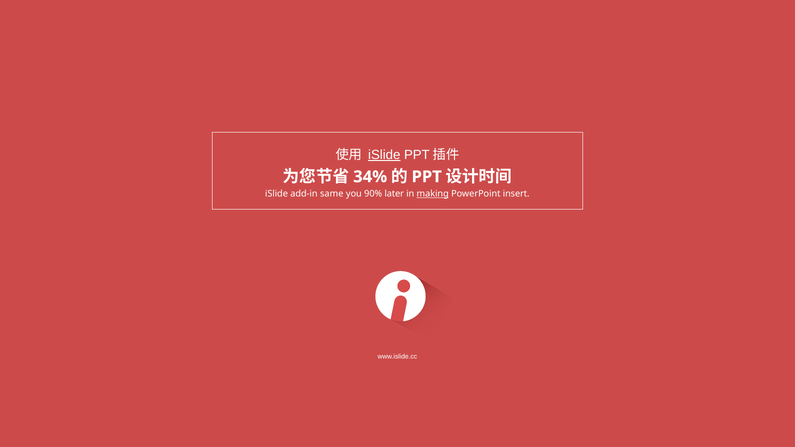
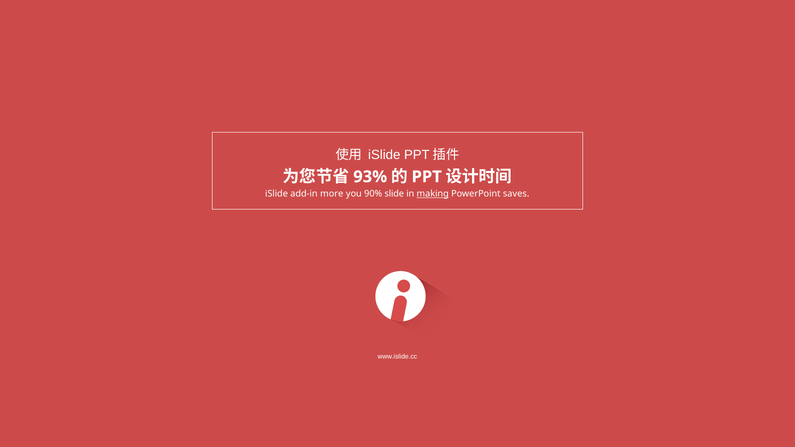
iSlide at (384, 155) underline: present -> none
34%: 34% -> 93%
same: same -> more
later: later -> slide
insert: insert -> saves
